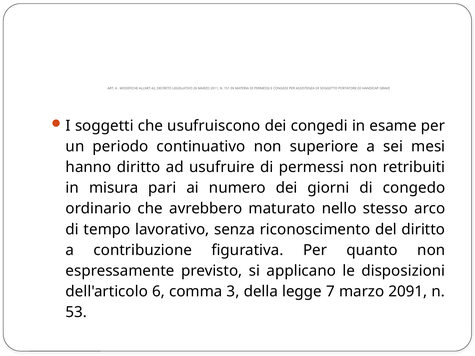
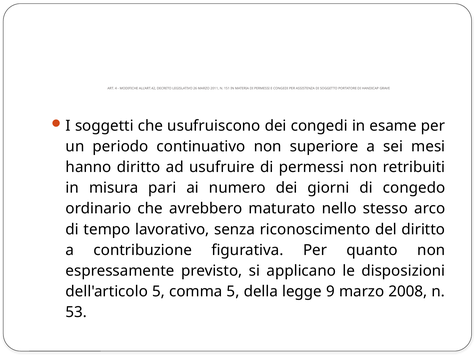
dell'articolo 6: 6 -> 5
comma 3: 3 -> 5
7: 7 -> 9
2091: 2091 -> 2008
